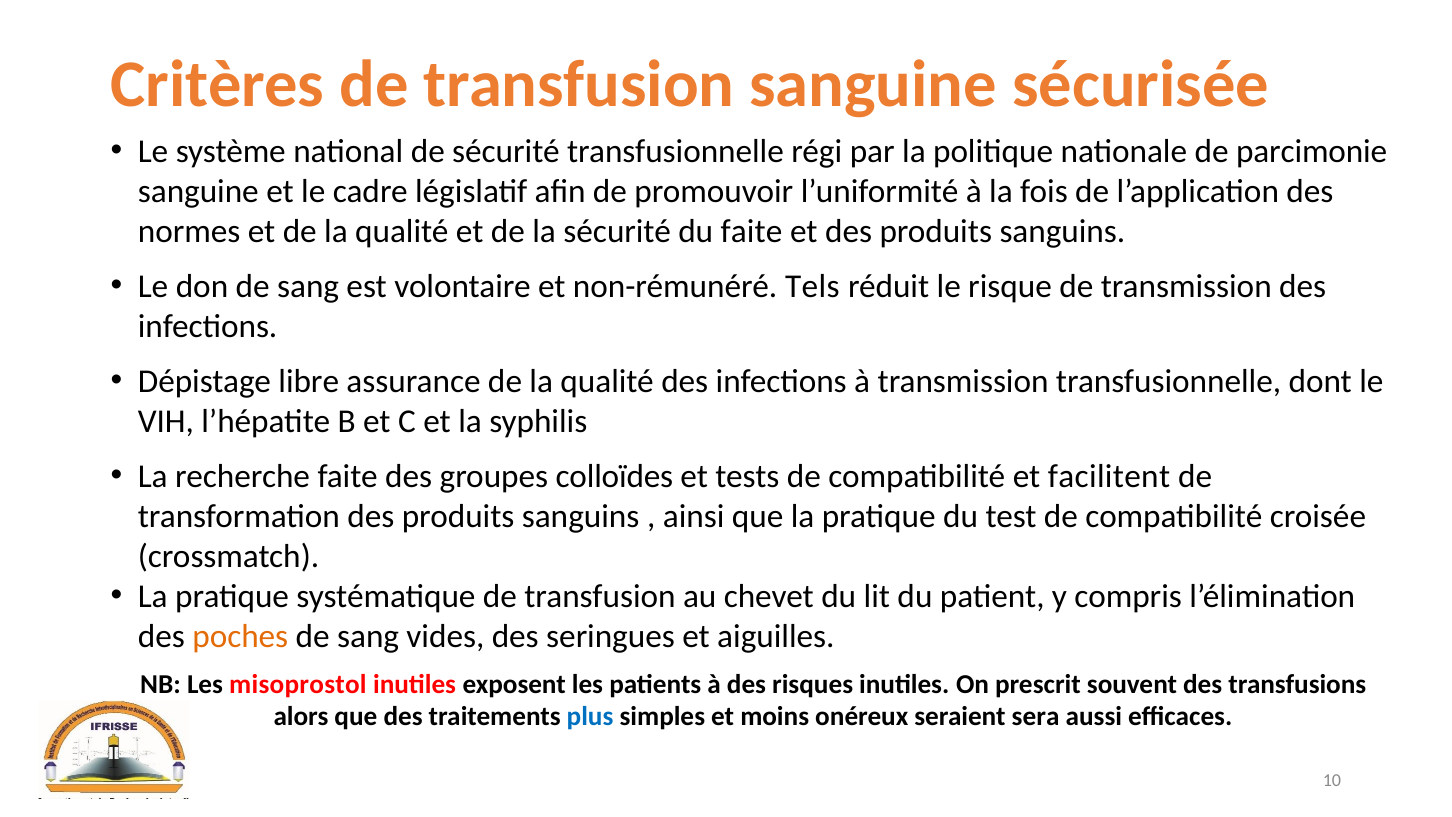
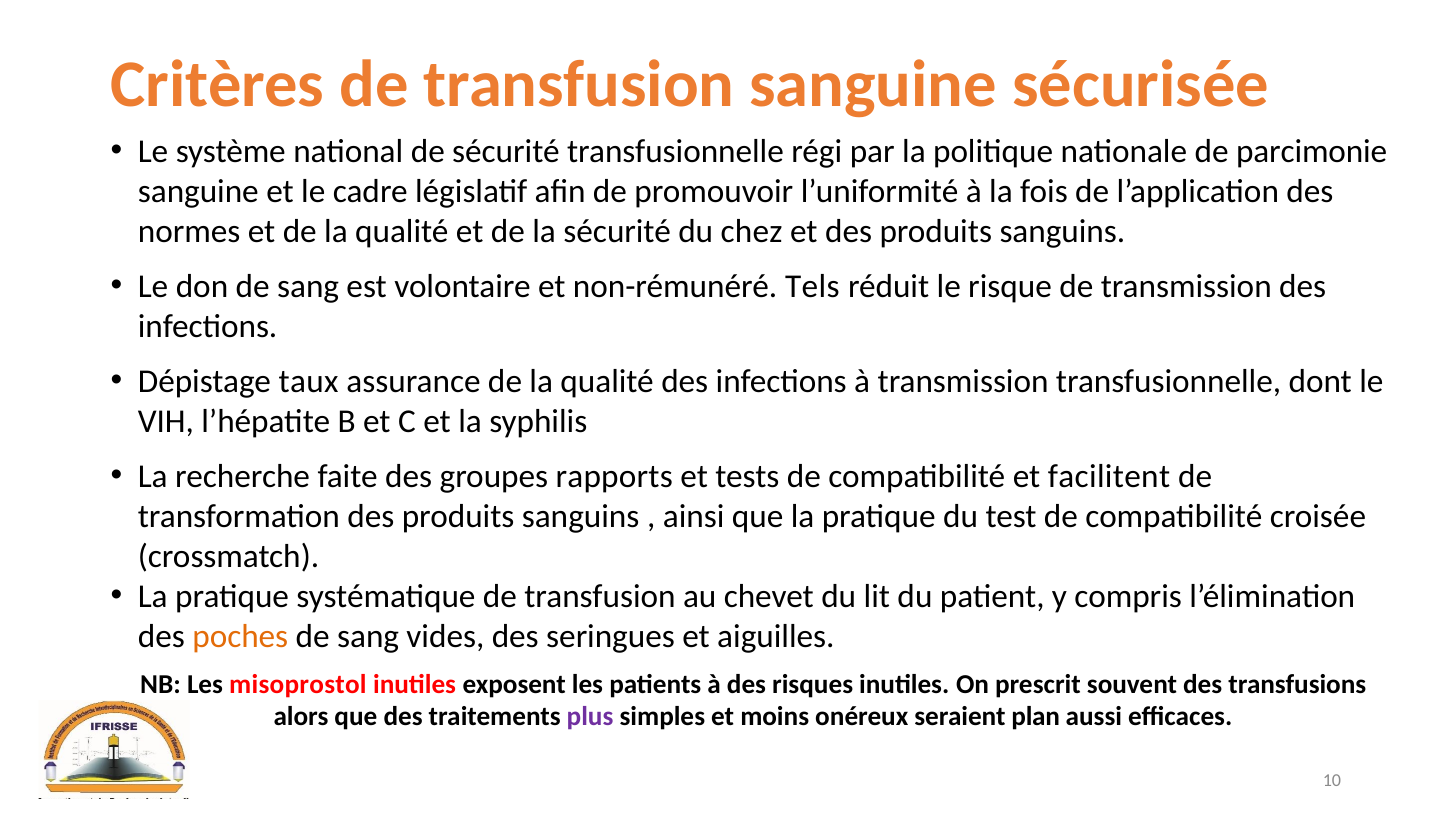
du faite: faite -> chez
libre: libre -> taux
colloïdes: colloïdes -> rapports
plus colour: blue -> purple
sera: sera -> plan
